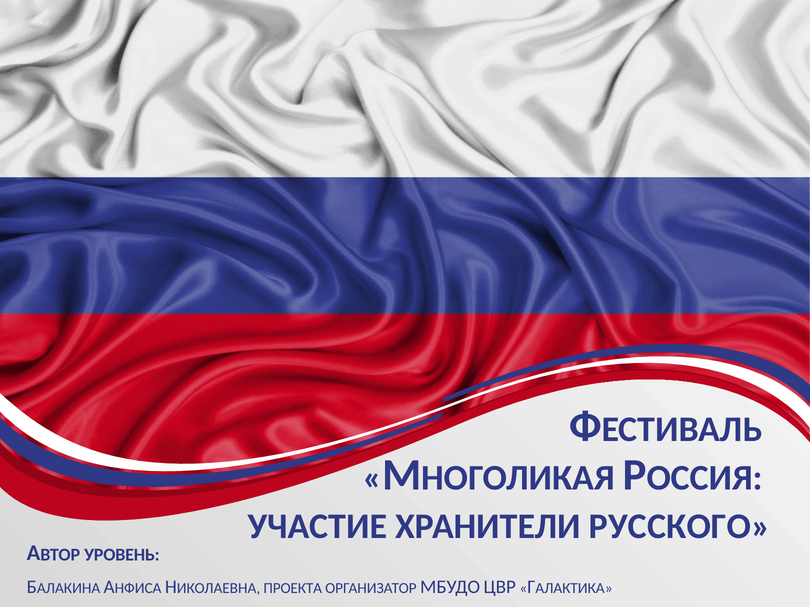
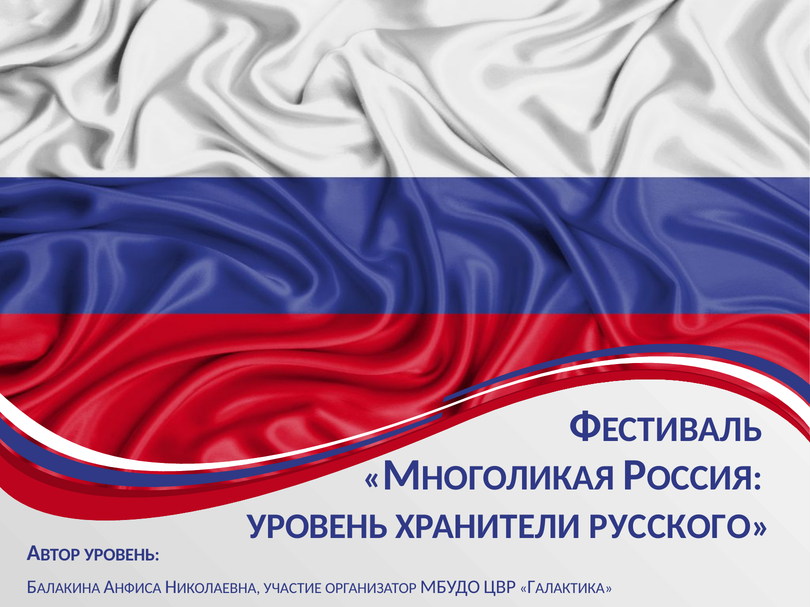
УЧАСТИЕ at (317, 527): УЧАСТИЕ -> УРОВЕНЬ
ПРОЕКТА: ПРОЕКТА -> УЧАСТИЕ
